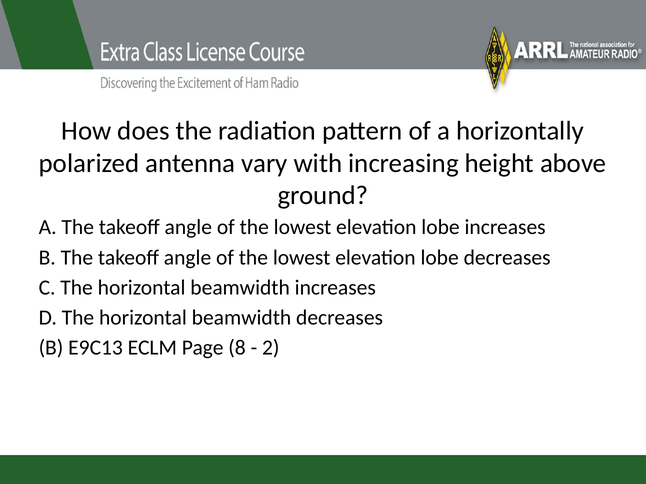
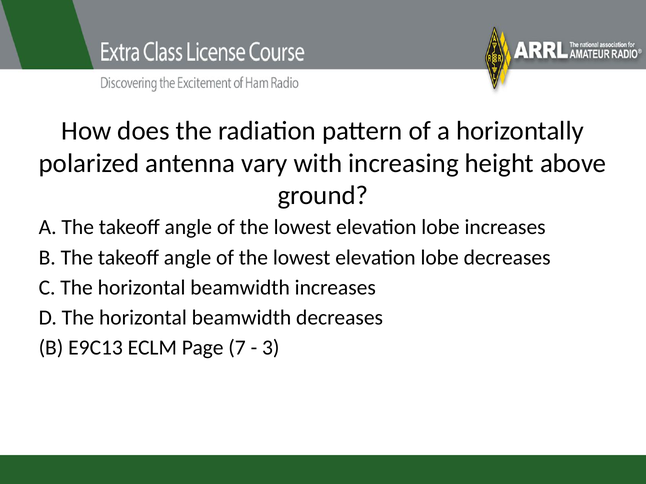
8: 8 -> 7
2: 2 -> 3
